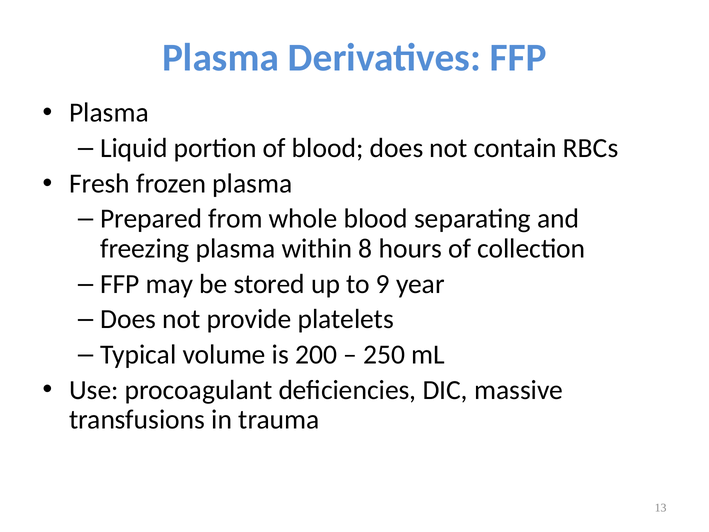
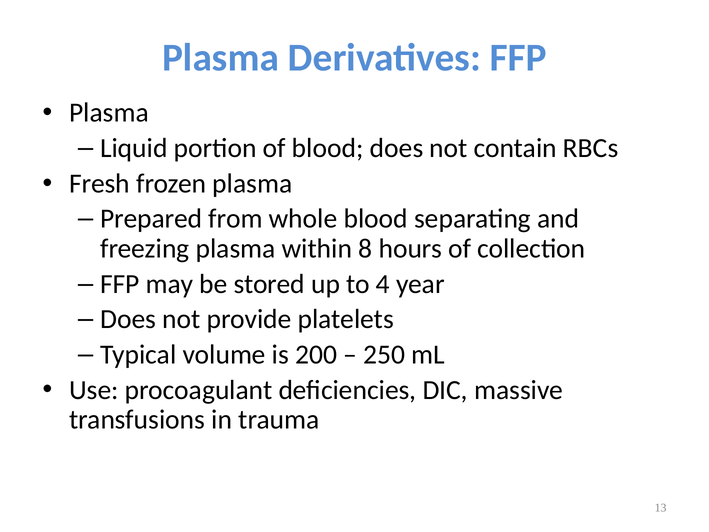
9: 9 -> 4
